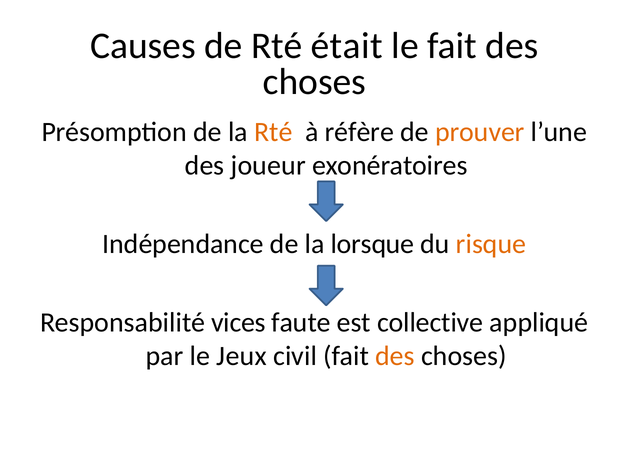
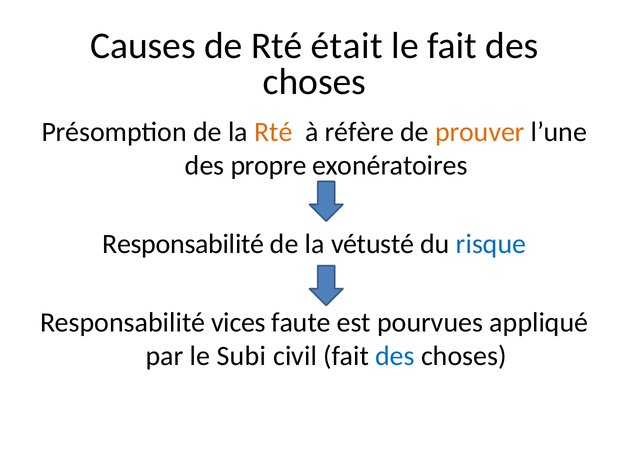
joueur: joueur -> propre
Indépendance at (183, 244): Indépendance -> Responsabilité
lorsque: lorsque -> vétusté
risque colour: orange -> blue
collective: collective -> pourvues
Jeux: Jeux -> Subi
des at (395, 356) colour: orange -> blue
